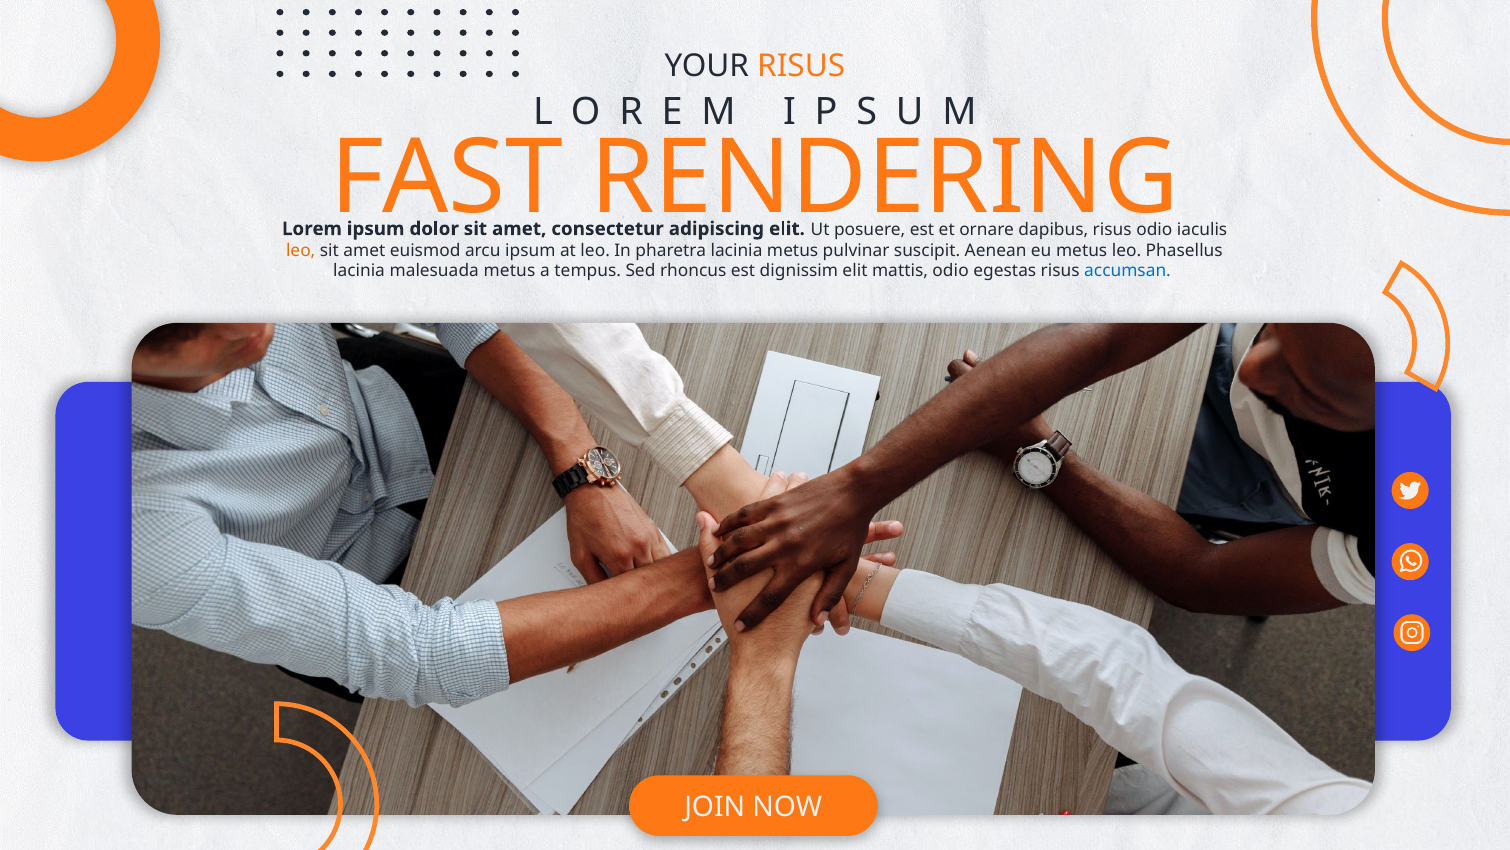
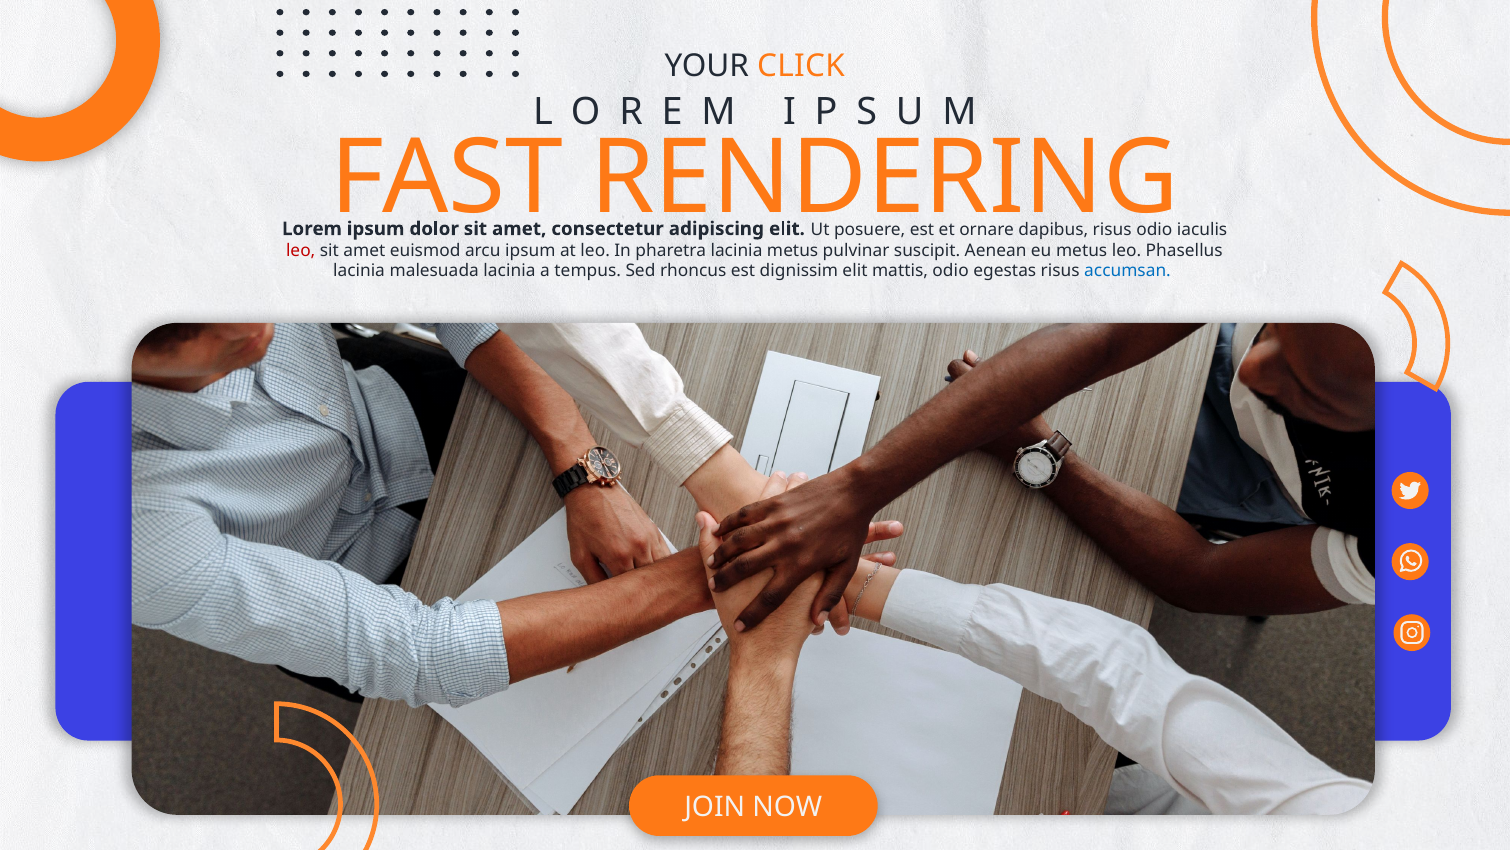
YOUR RISUS: RISUS -> CLICK
leo at (301, 250) colour: orange -> red
malesuada metus: metus -> lacinia
